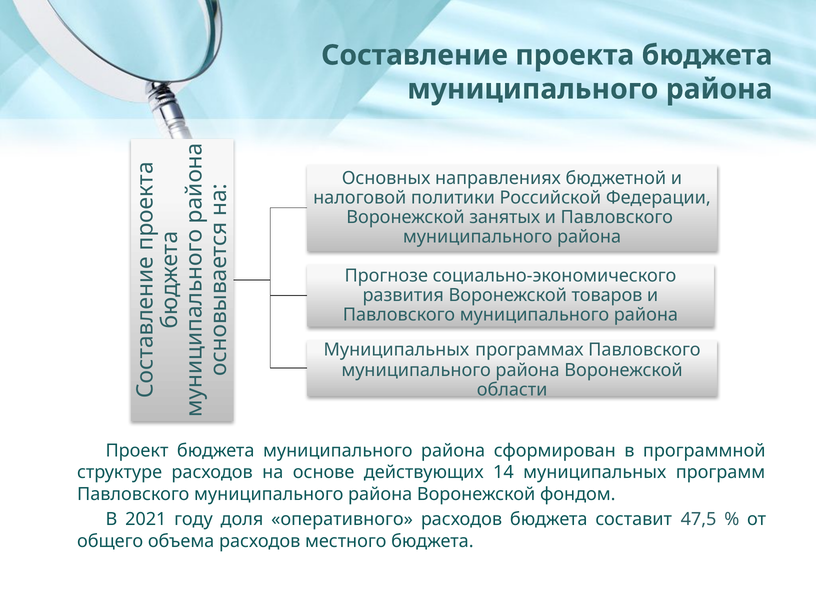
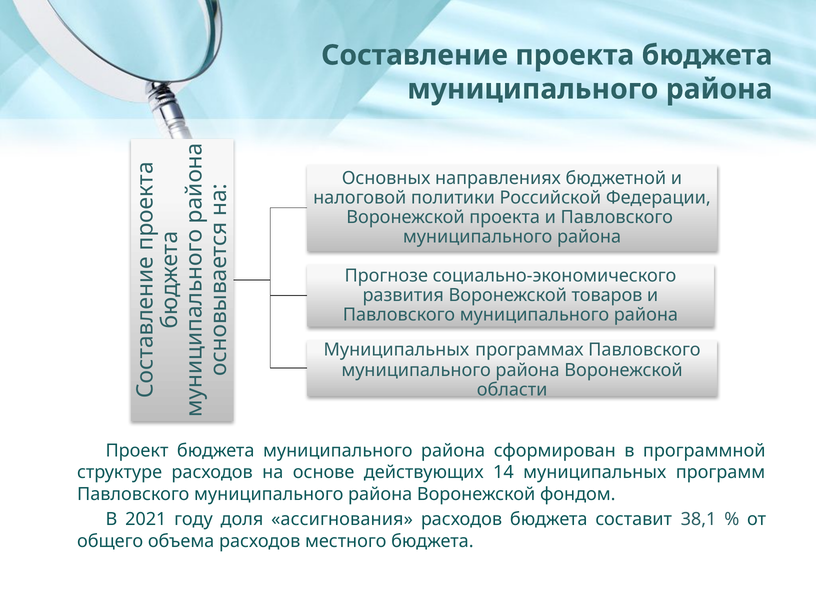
Воронежской занятых: занятых -> проекта
оперативного: оперативного -> ассигнования
47,5: 47,5 -> 38,1
